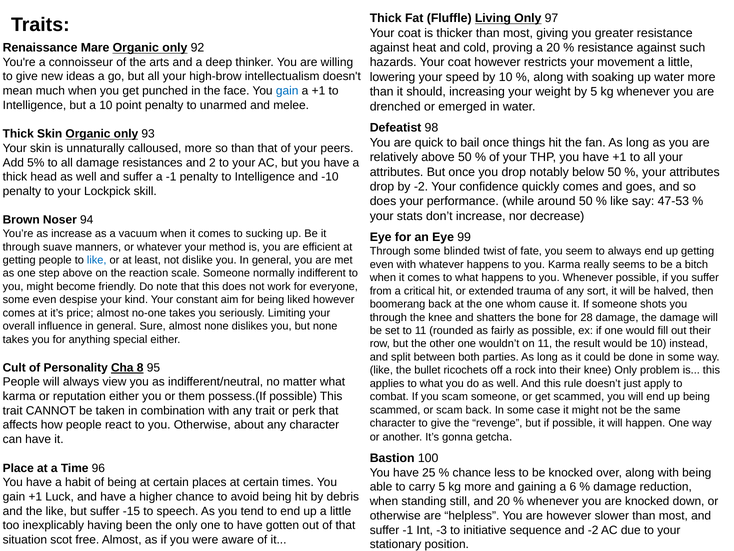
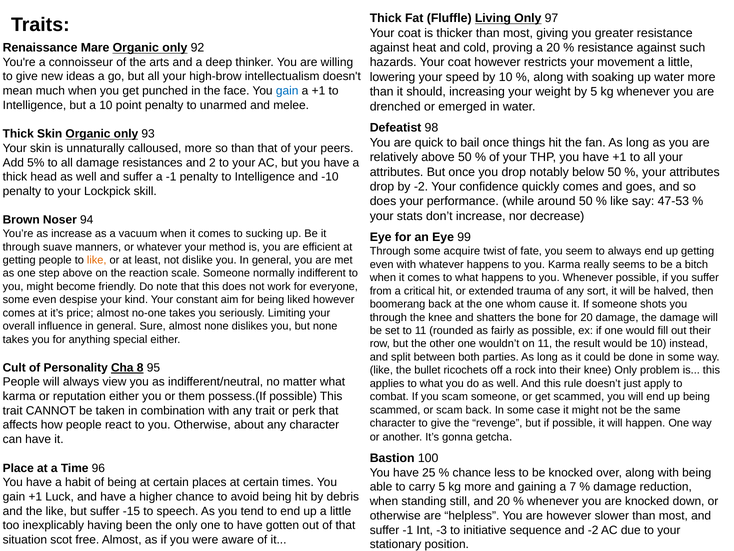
blinded: blinded -> acquire
like at (97, 260) colour: blue -> orange
for 28: 28 -> 20
6: 6 -> 7
